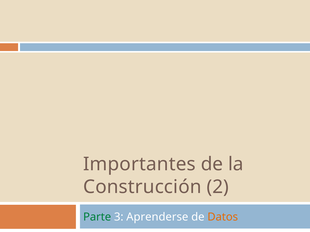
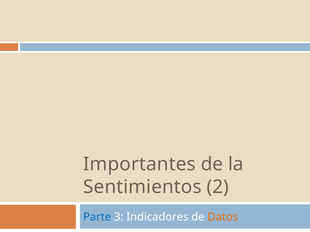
Construcción: Construcción -> Sentimientos
Parte colour: green -> blue
Aprenderse: Aprenderse -> Indicadores
